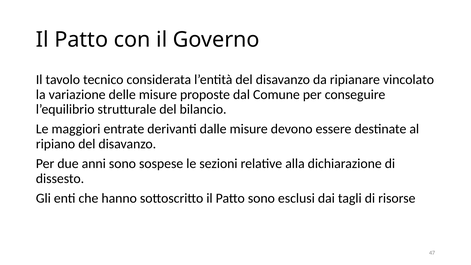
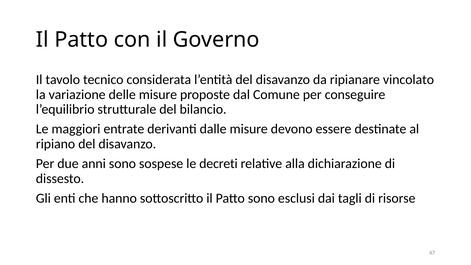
sezioni: sezioni -> decreti
